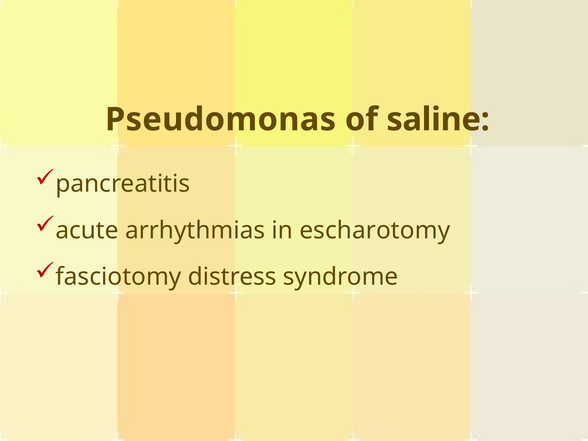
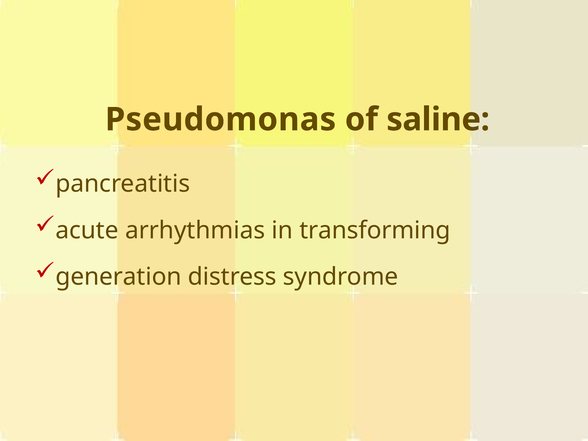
escharotomy: escharotomy -> transforming
fasciotomy: fasciotomy -> generation
